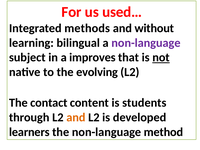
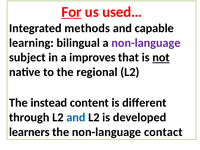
For underline: none -> present
without: without -> capable
evolving: evolving -> regional
contact: contact -> instead
students: students -> different
and at (76, 117) colour: orange -> blue
method: method -> contact
